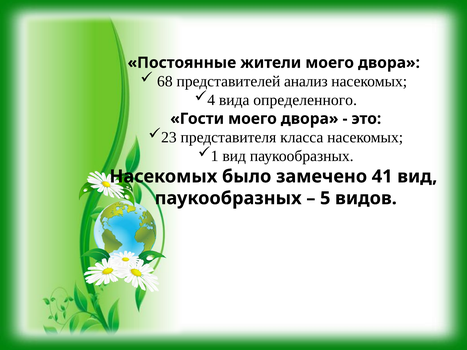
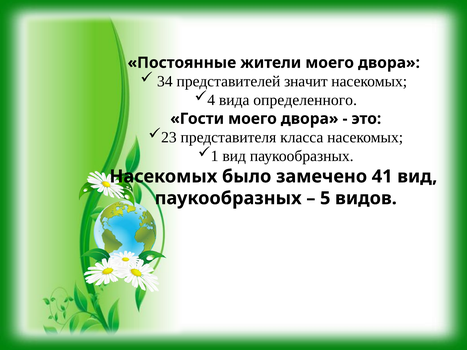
68: 68 -> 34
анализ: анализ -> значит
